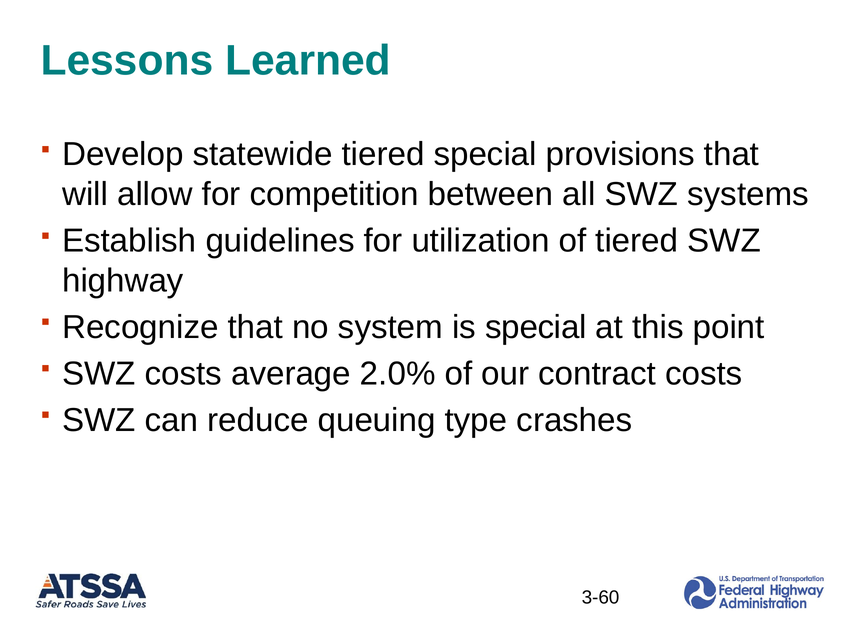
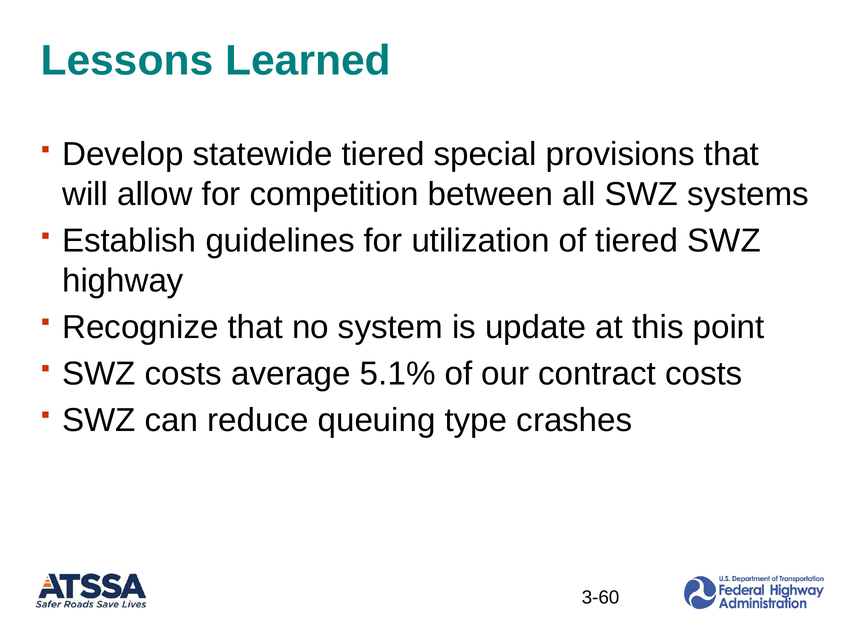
is special: special -> update
2.0%: 2.0% -> 5.1%
